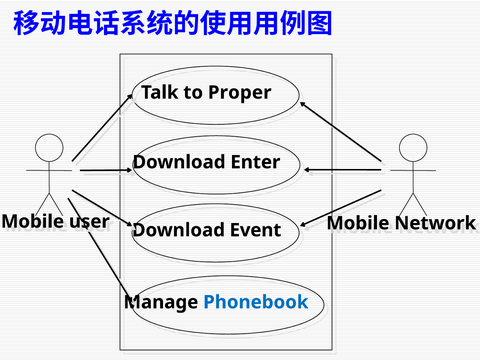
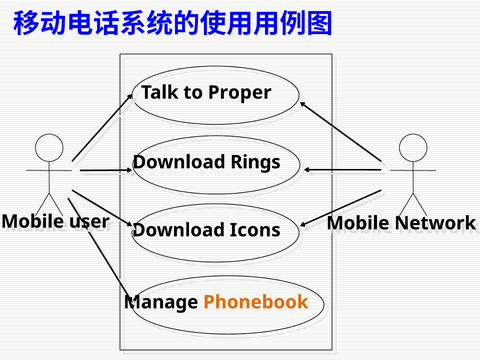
Enter: Enter -> Rings
Event: Event -> Icons
Phonebook colour: blue -> orange
